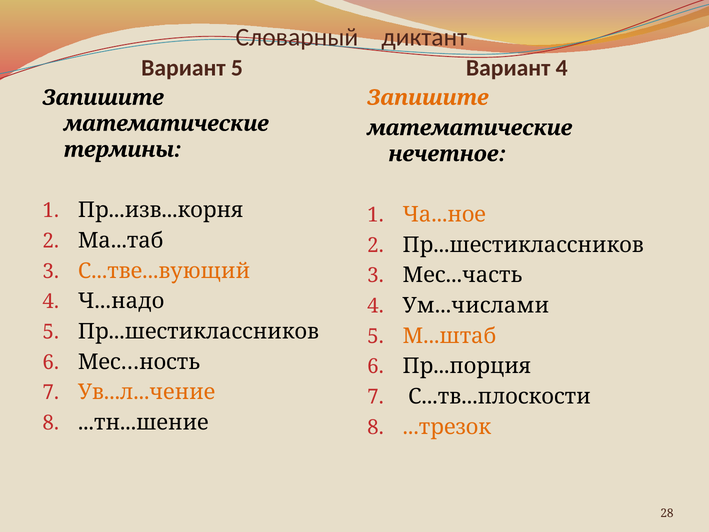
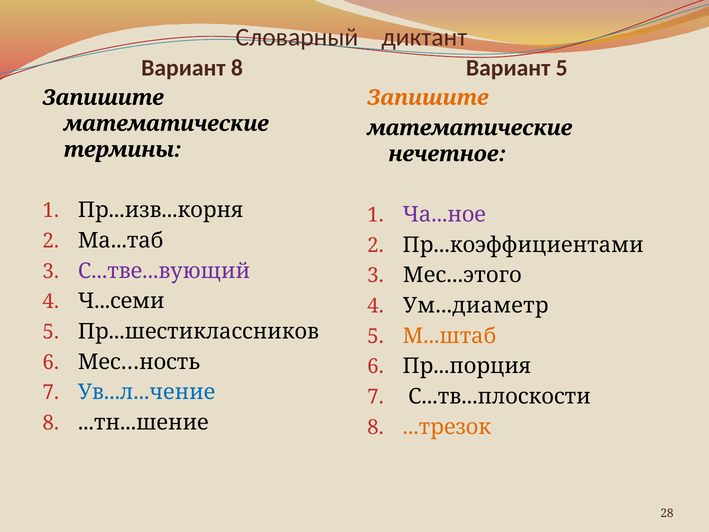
Вариант 5: 5 -> 8
Вариант 4: 4 -> 5
Ча...ное colour: orange -> purple
2 Пр...шестиклассников: Пр...шестиклассников -> Пр...коэффициентами
С...тве...вующий colour: orange -> purple
Мес...часть: Мес...часть -> Мес...этого
Ч...надо: Ч...надо -> Ч...семи
Ум...числами: Ум...числами -> Ум...диаметр
Ув...л...чение colour: orange -> blue
